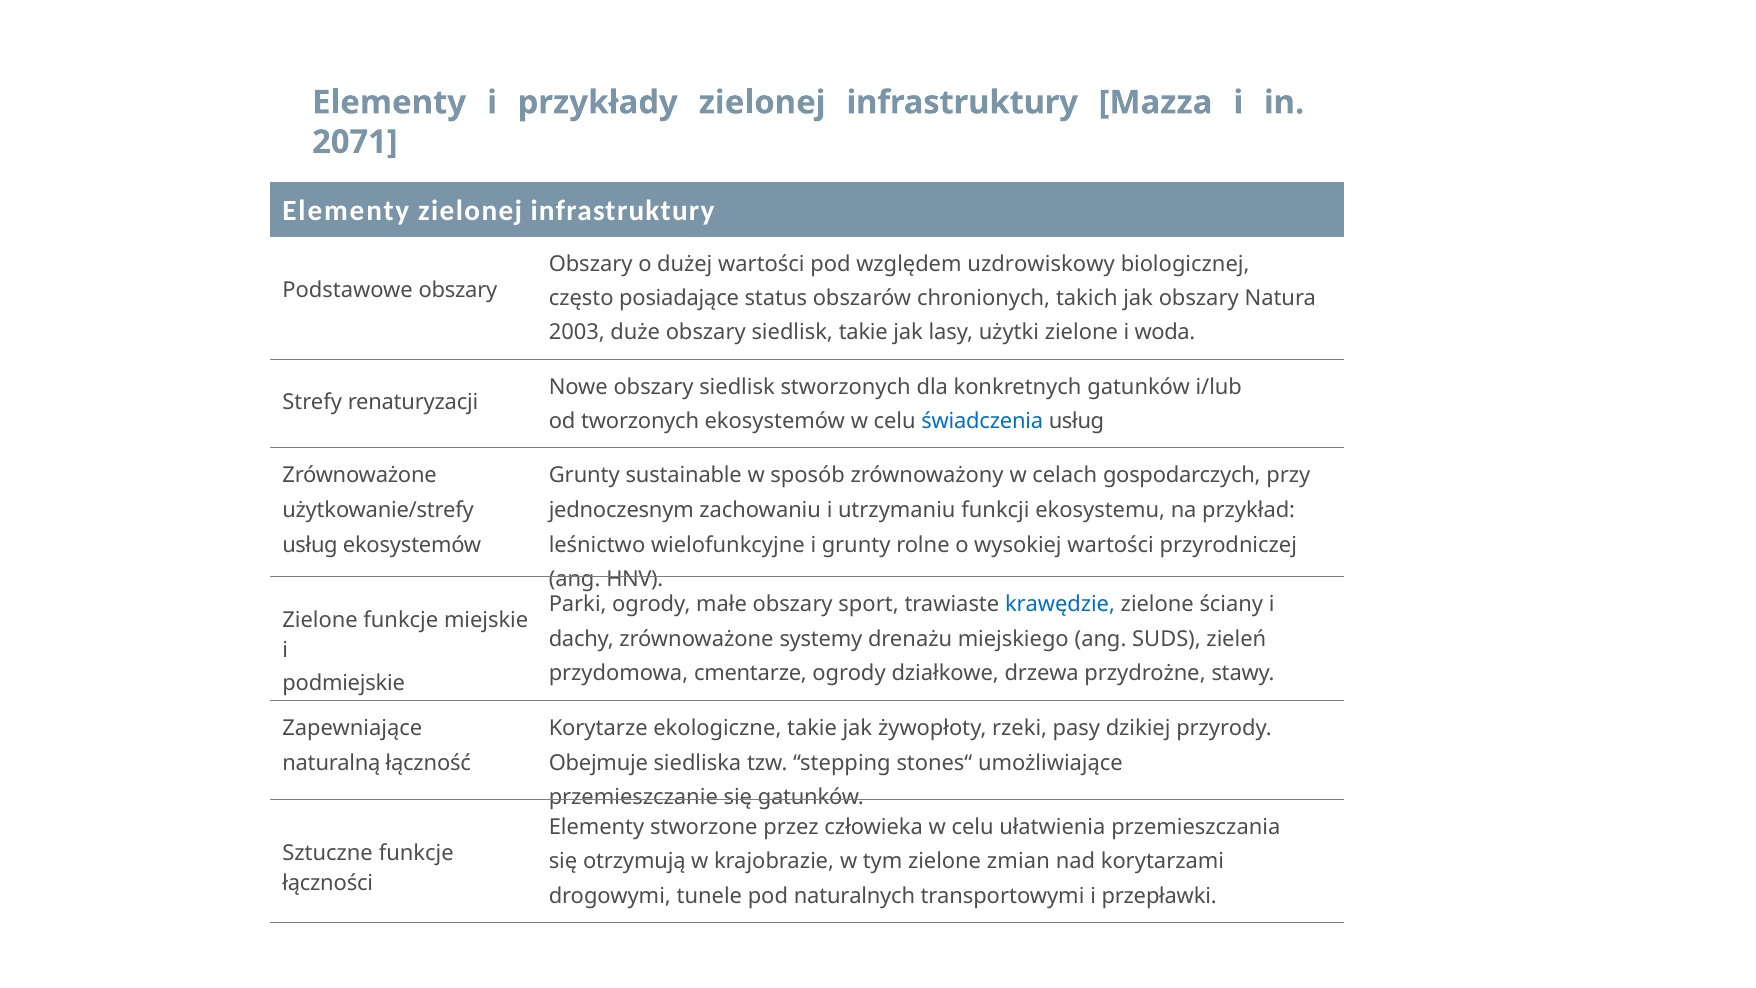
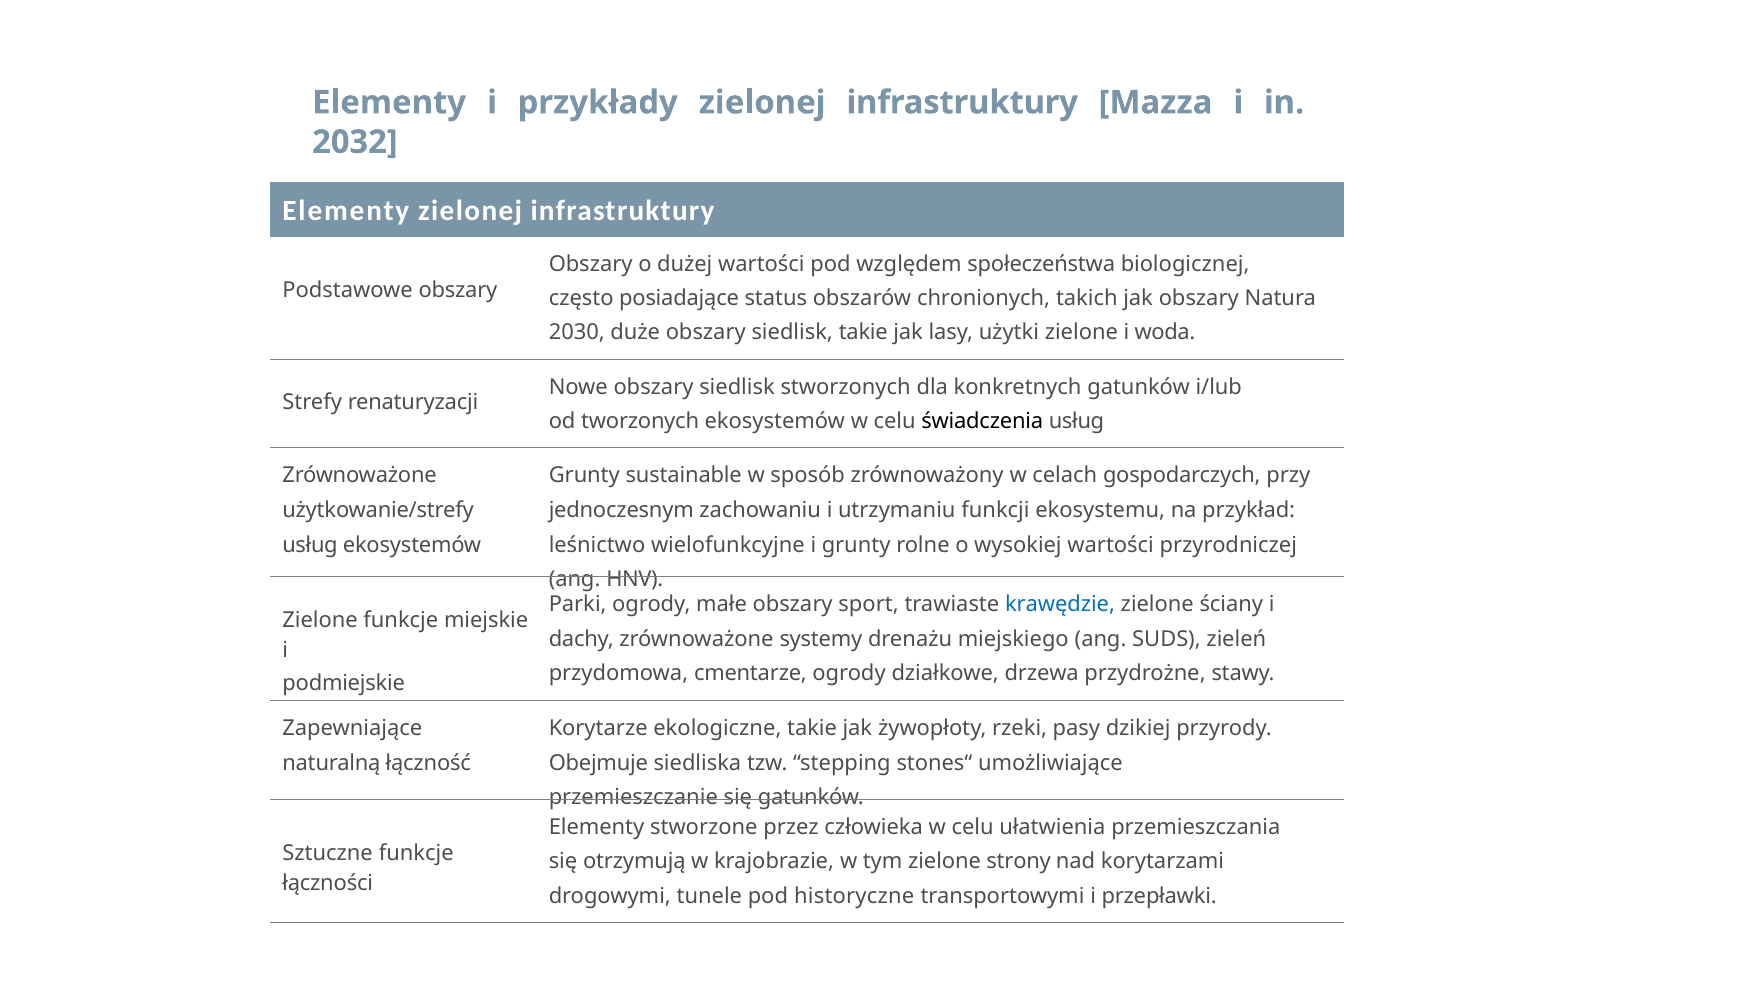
2071: 2071 -> 2032
uzdrowiskowy: uzdrowiskowy -> społeczeństwa
2003: 2003 -> 2030
świadczenia colour: blue -> black
zmian: zmian -> strony
naturalnych: naturalnych -> historyczne
